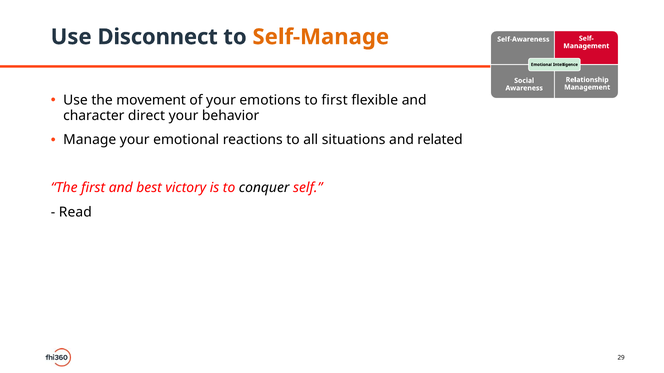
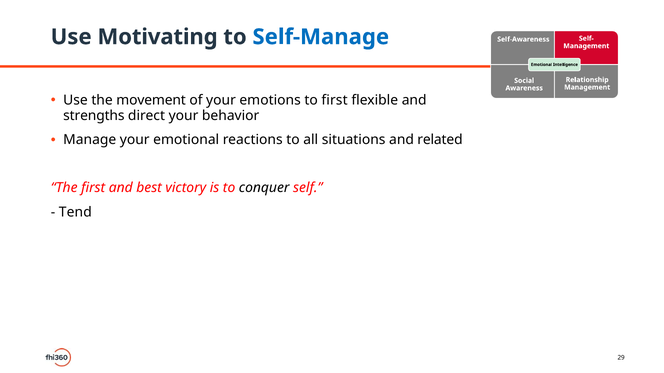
Disconnect: Disconnect -> Motivating
Self-Manage colour: orange -> blue
character: character -> strengths
Read: Read -> Tend
